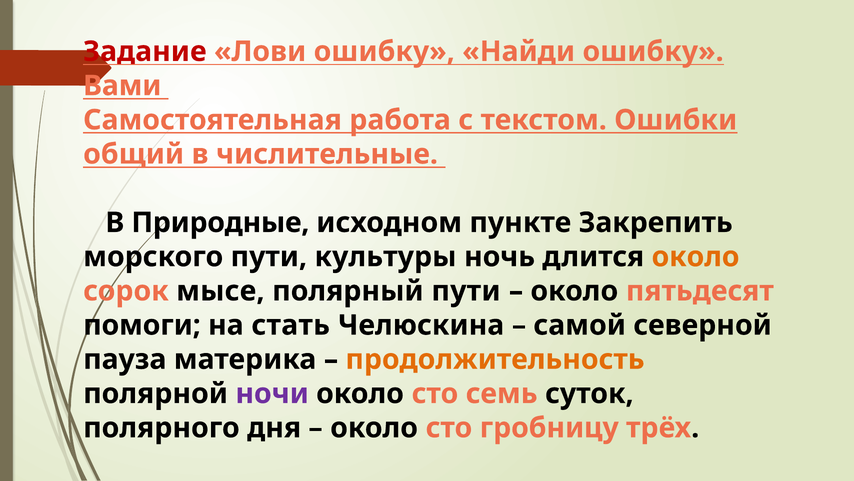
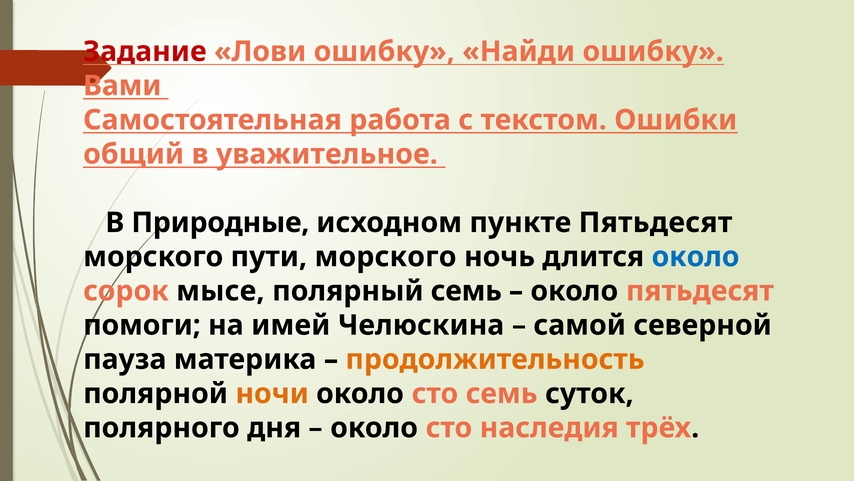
числительные: числительные -> уважительное
пункте Закрепить: Закрепить -> Пятьдесят
пути культуры: культуры -> морского
около at (696, 256) colour: orange -> blue
полярный пути: пути -> семь
стать: стать -> имей
ночи colour: purple -> orange
гробницу: гробницу -> наследия
